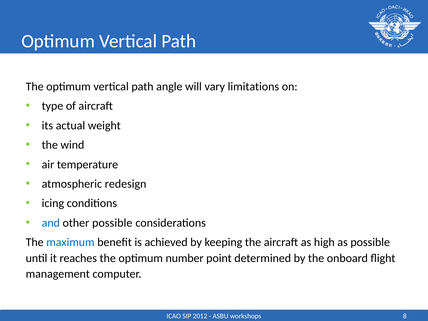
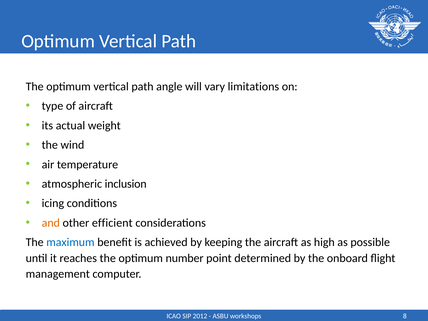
redesign: redesign -> inclusion
and colour: blue -> orange
other possible: possible -> efficient
